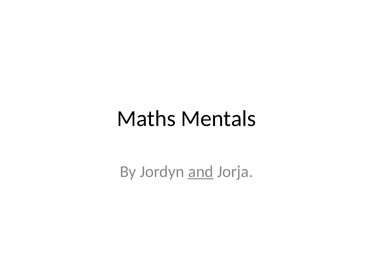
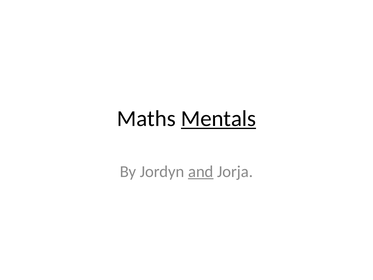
Mentals underline: none -> present
